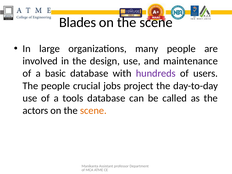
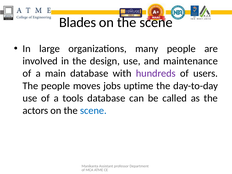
basic: basic -> main
crucial: crucial -> moves
project: project -> uptime
scene at (93, 111) colour: orange -> blue
